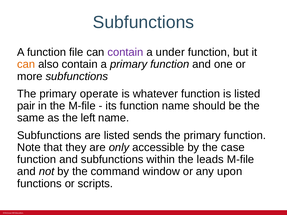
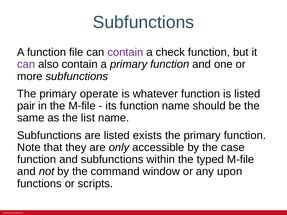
under: under -> check
can at (26, 64) colour: orange -> purple
left: left -> list
sends: sends -> exists
leads: leads -> typed
